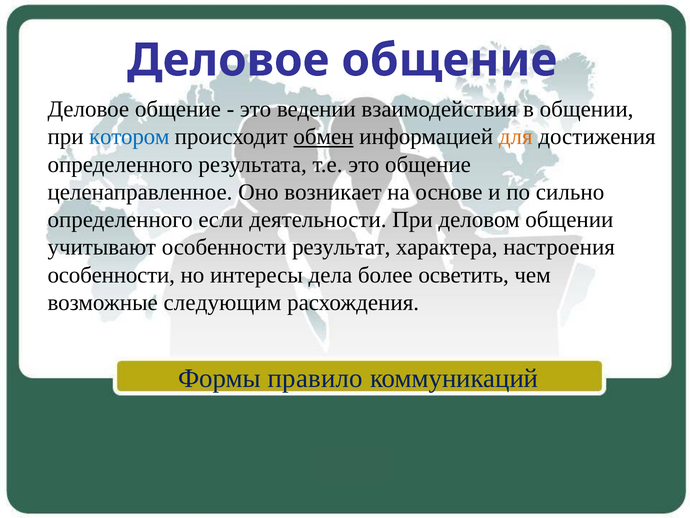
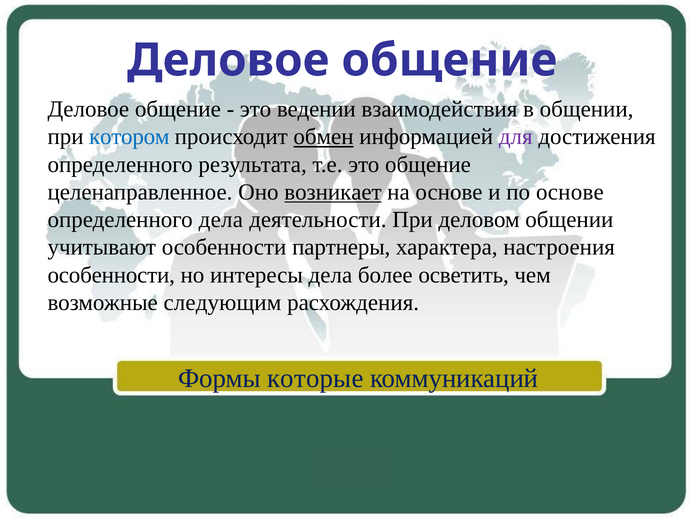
для colour: orange -> purple
возникает underline: none -> present
по сильно: сильно -> основе
определенного если: если -> дела
результат: результат -> партнеры
правило: правило -> которые
